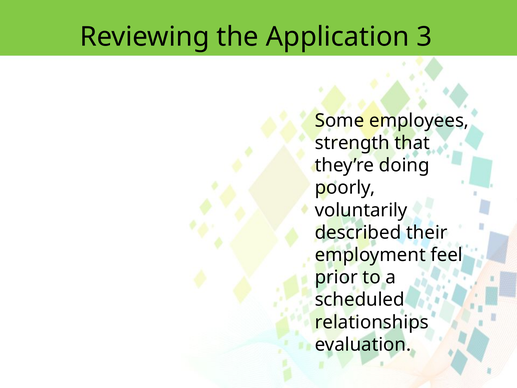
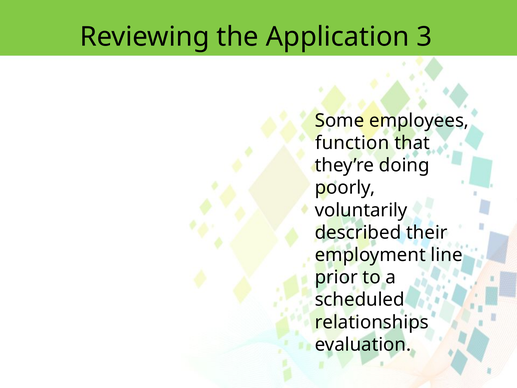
strength: strength -> function
feel: feel -> line
